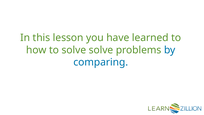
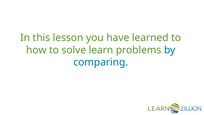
solve solve: solve -> learn
